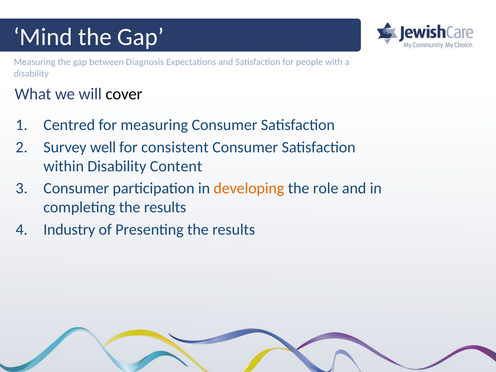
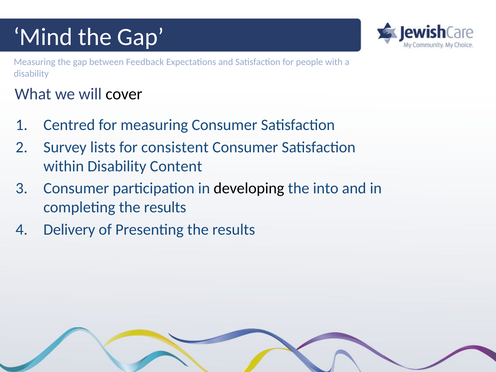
Diagnosis: Diagnosis -> Feedback
well: well -> lists
developing colour: orange -> black
role: role -> into
Industry: Industry -> Delivery
